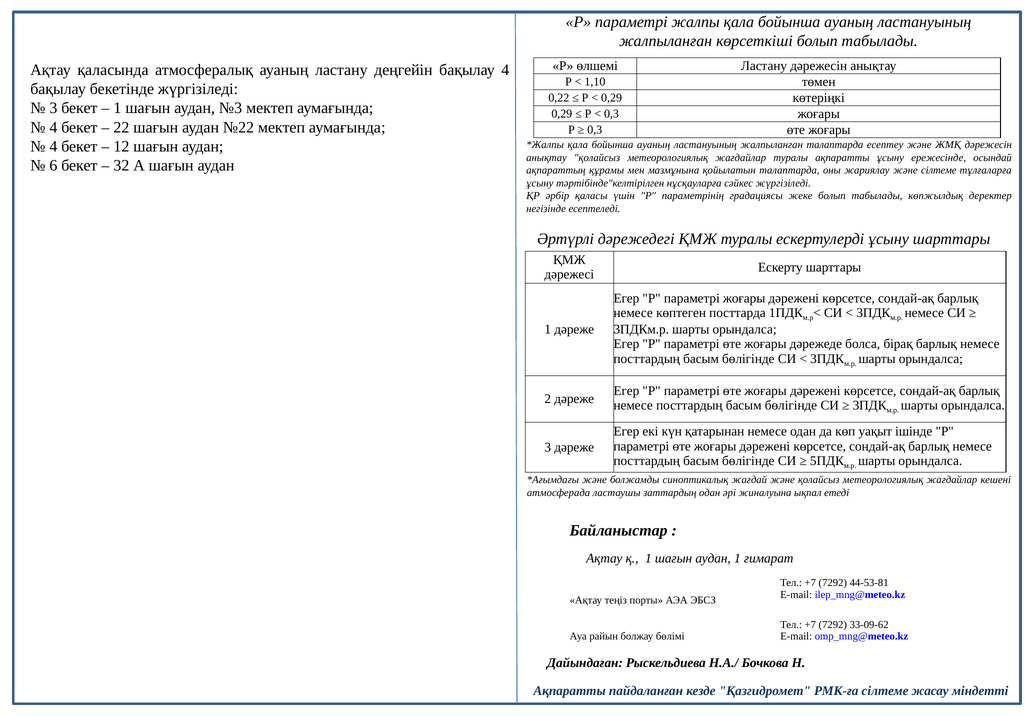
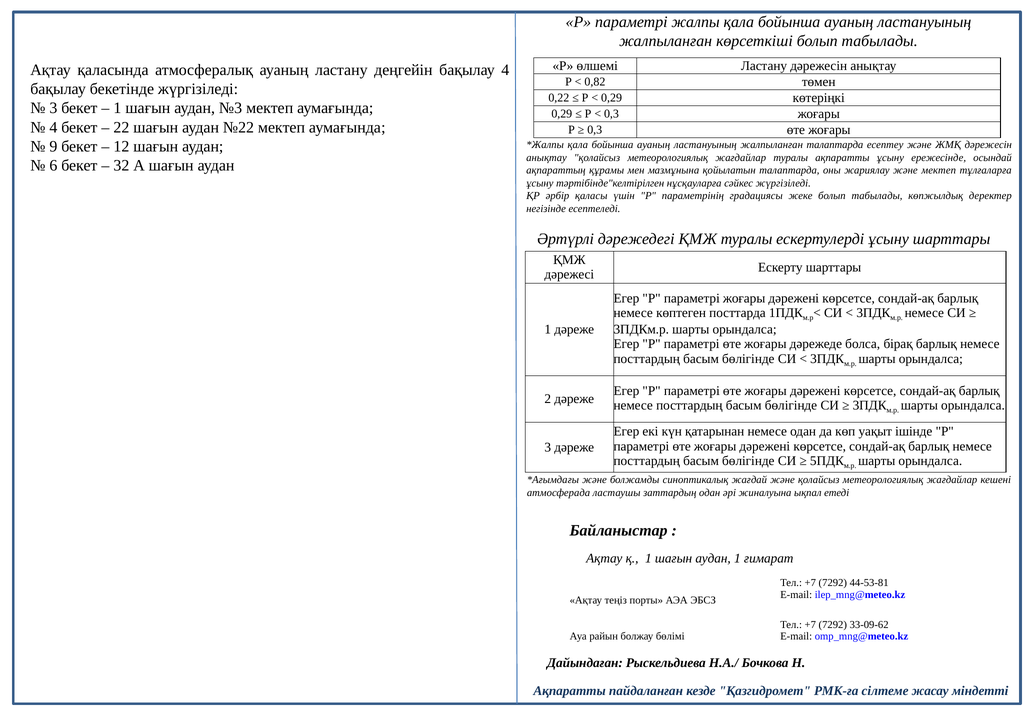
1,10: 1,10 -> 0,82
4 at (53, 146): 4 -> 9
және сілтеме: сілтеме -> мектеп
